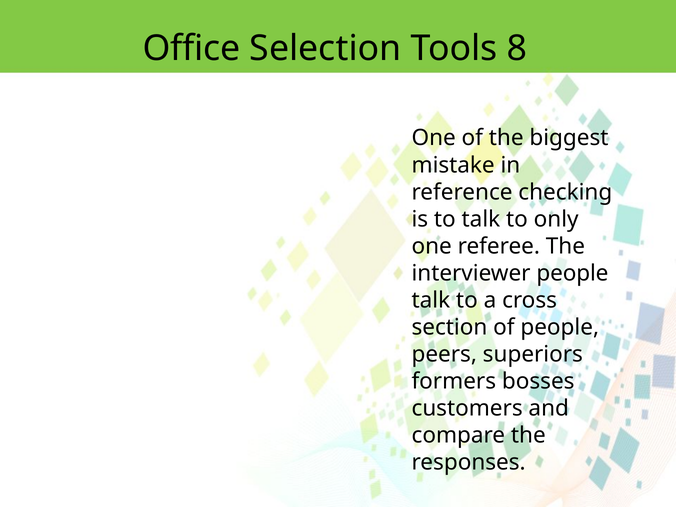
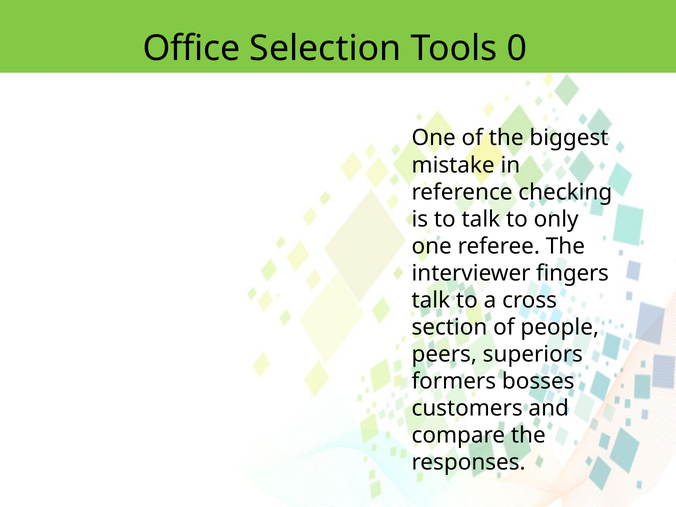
8: 8 -> 0
interviewer people: people -> fingers
